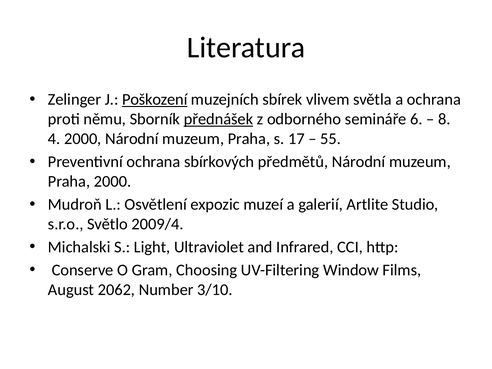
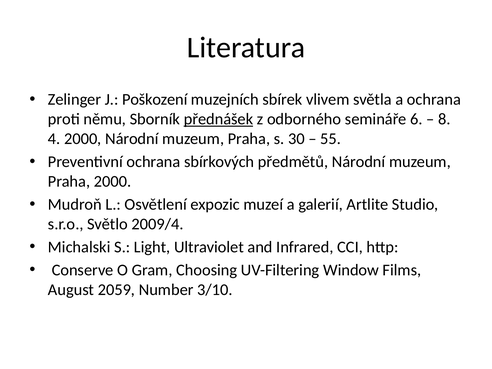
Poškození underline: present -> none
17: 17 -> 30
2062: 2062 -> 2059
